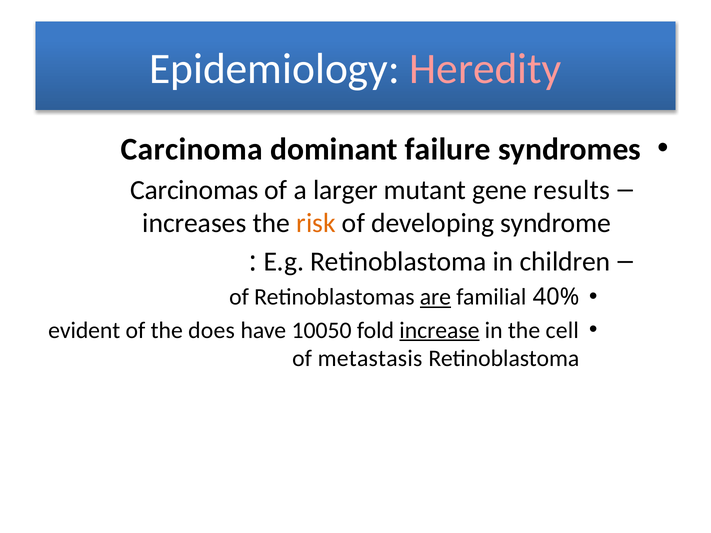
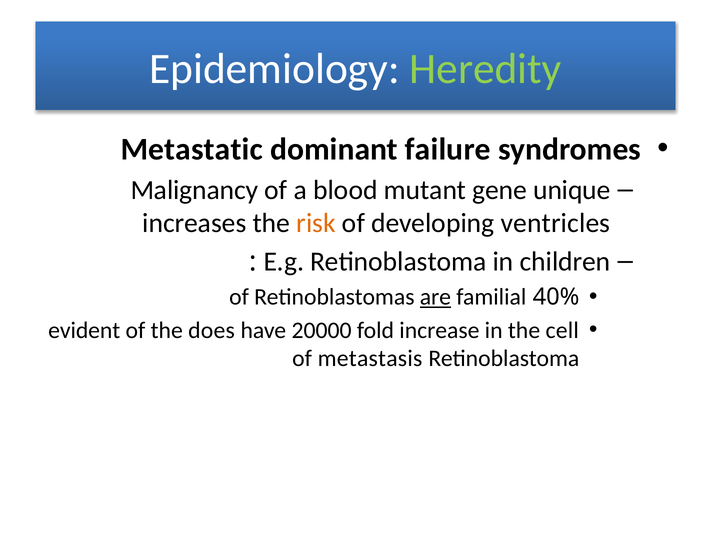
Heredity colour: pink -> light green
Carcinoma: Carcinoma -> Metastatic
Carcinomas: Carcinomas -> Malignancy
larger: larger -> blood
results: results -> unique
syndrome: syndrome -> ventricles
10050: 10050 -> 20000
increase underline: present -> none
